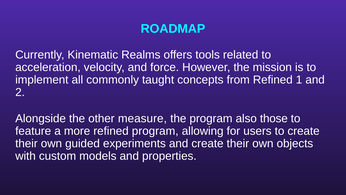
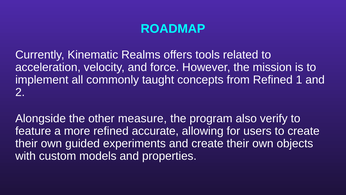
those: those -> verify
refined program: program -> accurate
